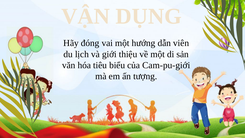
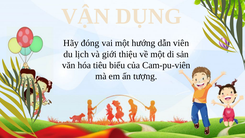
Cam-pu-giới: Cam-pu-giới -> Cam-pu-viên
